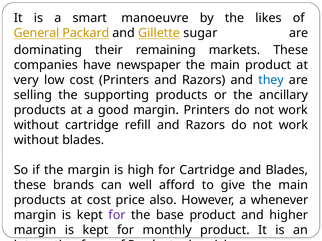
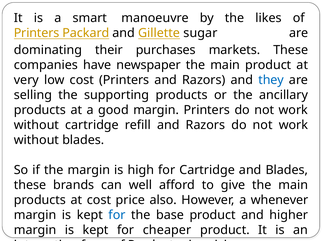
General at (37, 33): General -> Printers
remaining: remaining -> purchases
for at (117, 215) colour: purple -> blue
monthly: monthly -> cheaper
